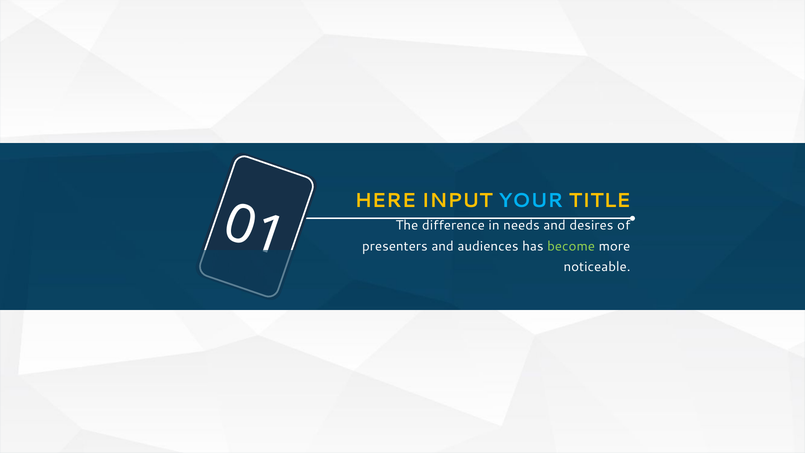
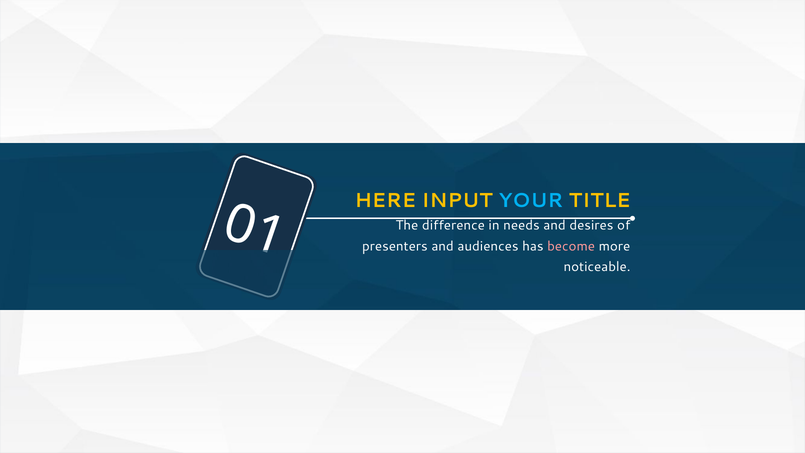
become colour: light green -> pink
